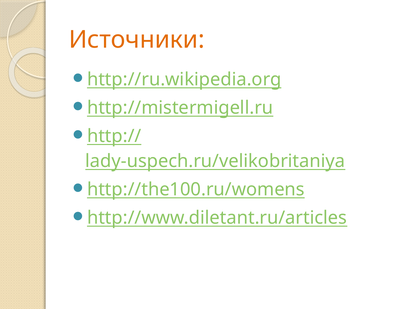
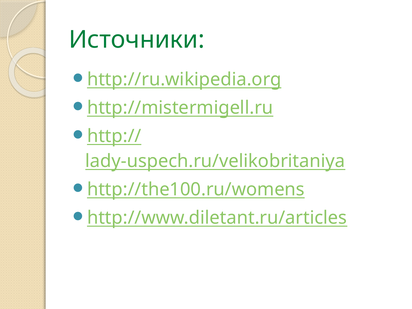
Источники colour: orange -> green
